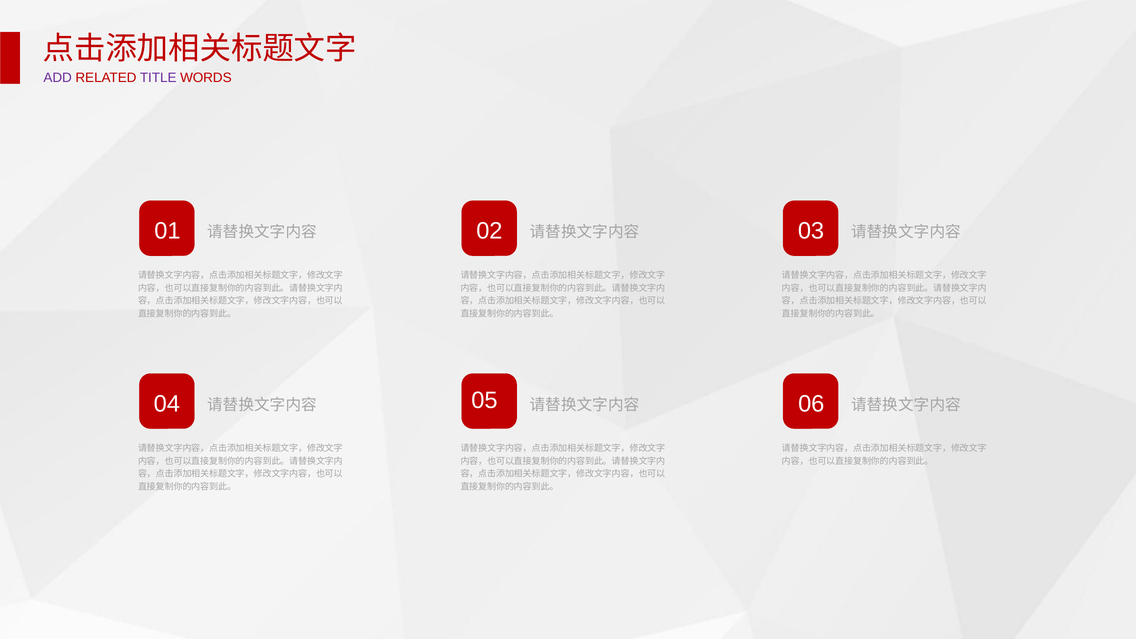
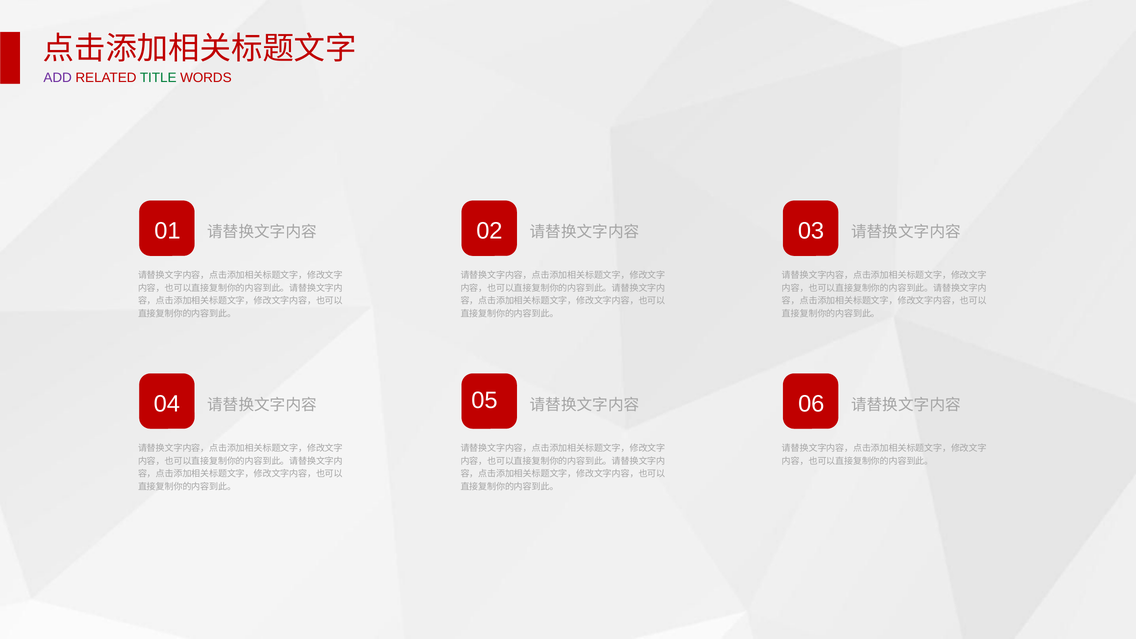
TITLE colour: purple -> green
